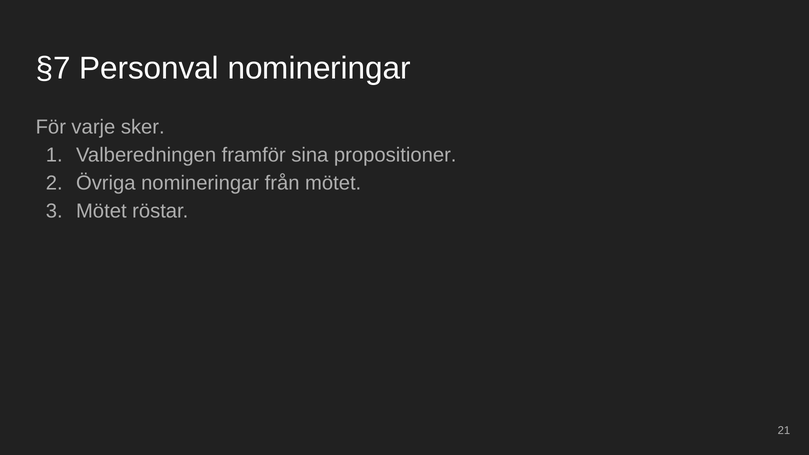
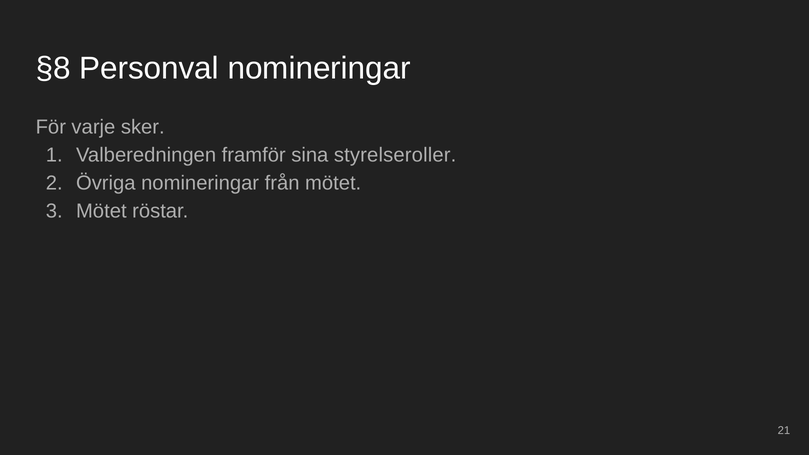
§7: §7 -> §8
propositioner: propositioner -> styrelseroller
